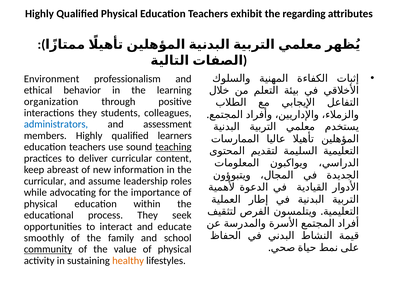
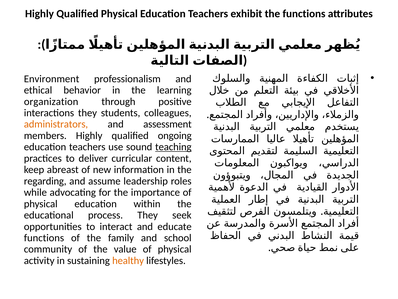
the regarding: regarding -> functions
administrators colour: blue -> orange
learners: learners -> ongoing
curricular at (45, 181): curricular -> regarding
smoothly at (44, 237): smoothly -> functions
community underline: present -> none
